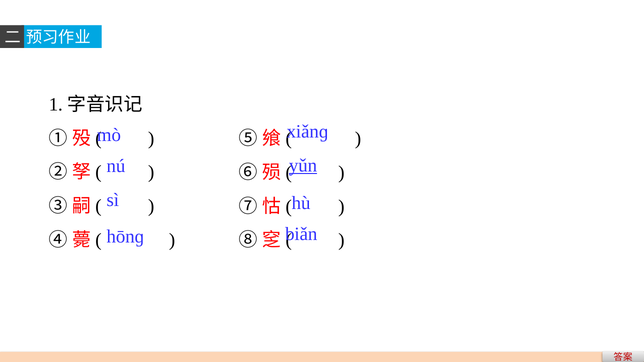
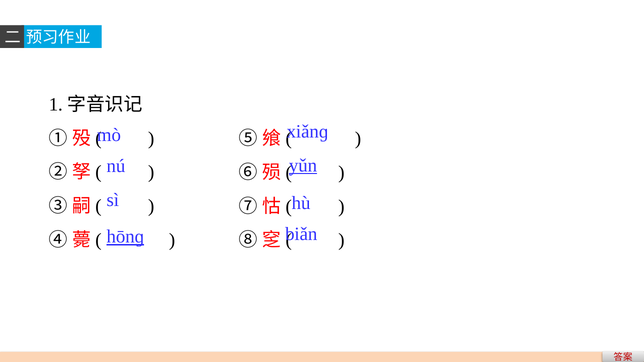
hōnɡ underline: none -> present
